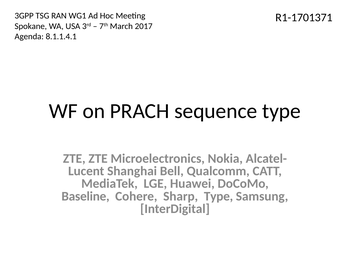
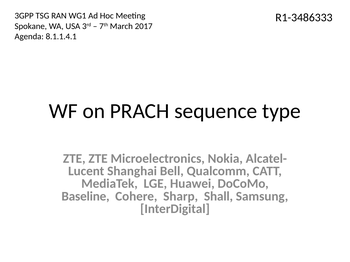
R1-1701371: R1-1701371 -> R1-3486333
Sharp Type: Type -> Shall
